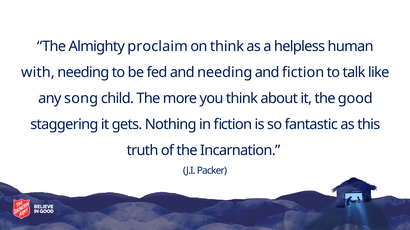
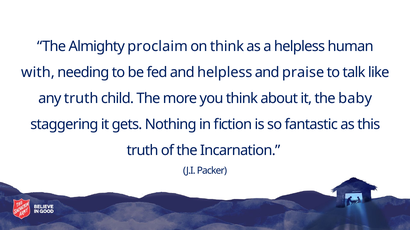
and needing: needing -> helpless
and fiction: fiction -> praise
any song: song -> truth
good: good -> baby
